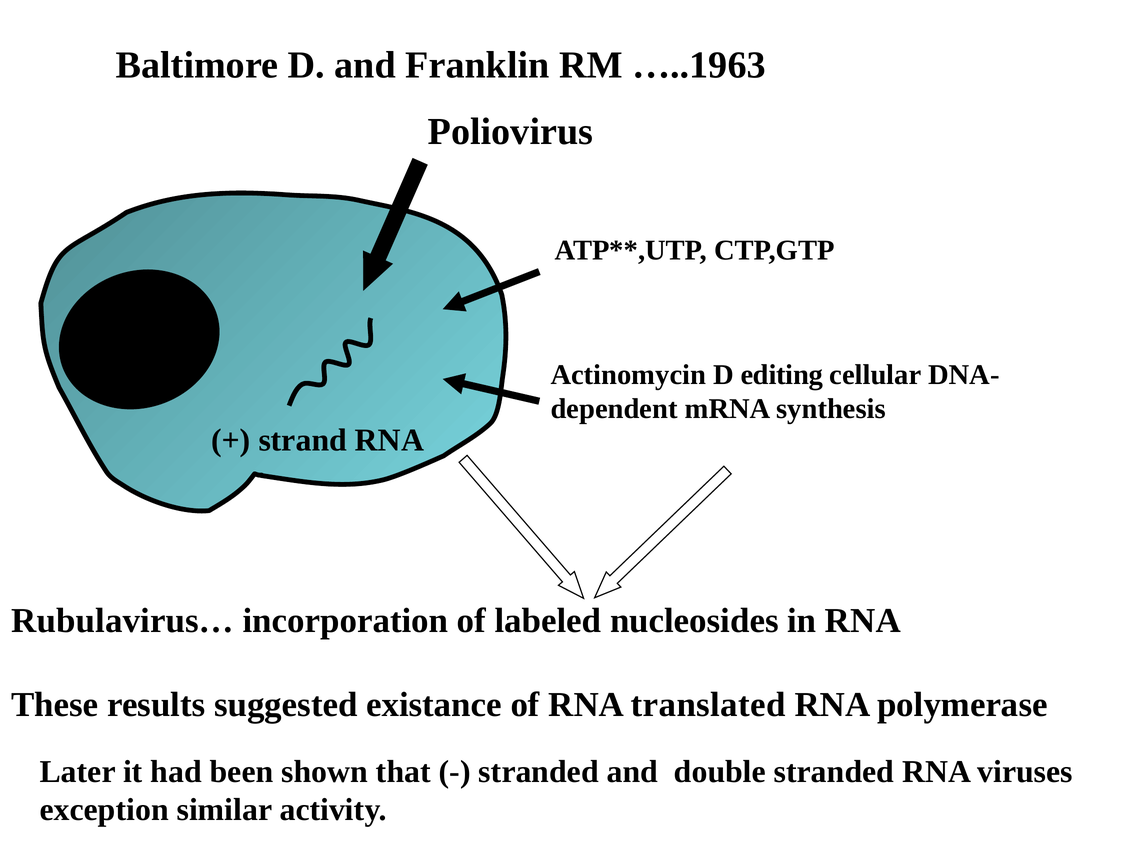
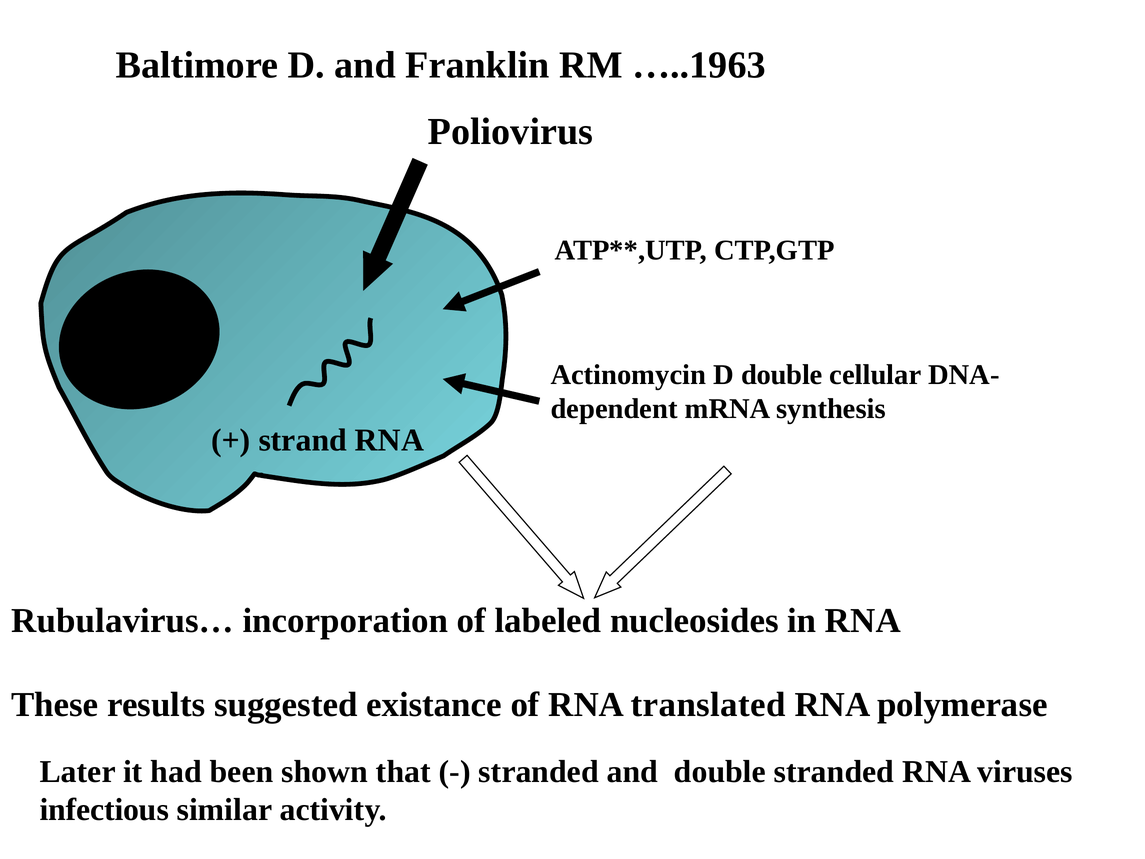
D editing: editing -> double
exception: exception -> infectious
